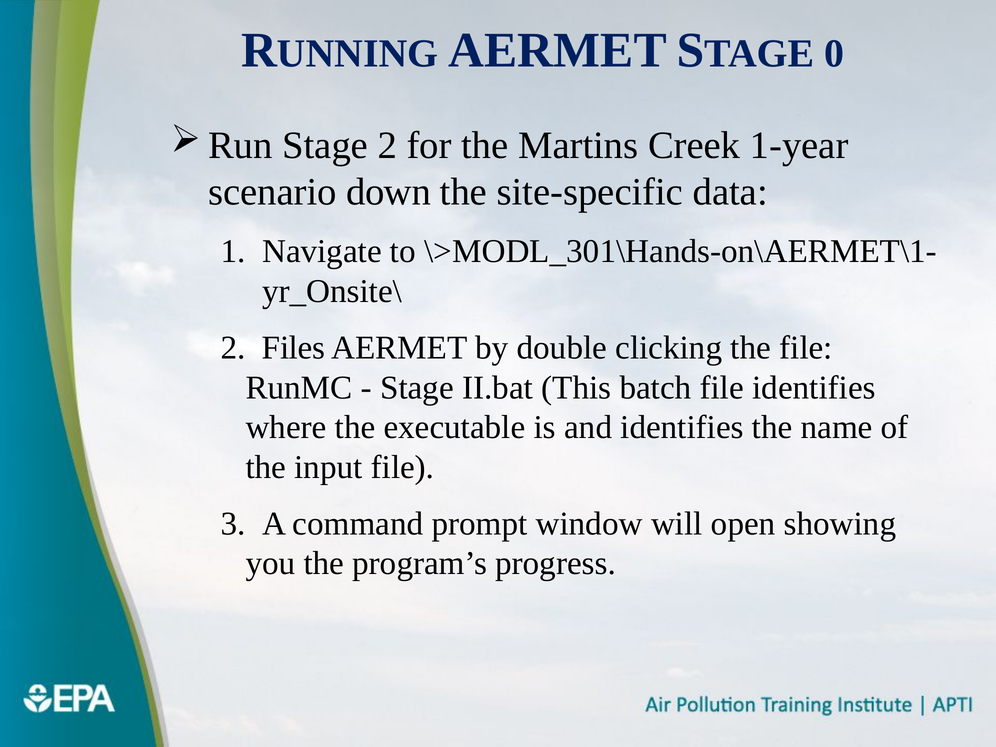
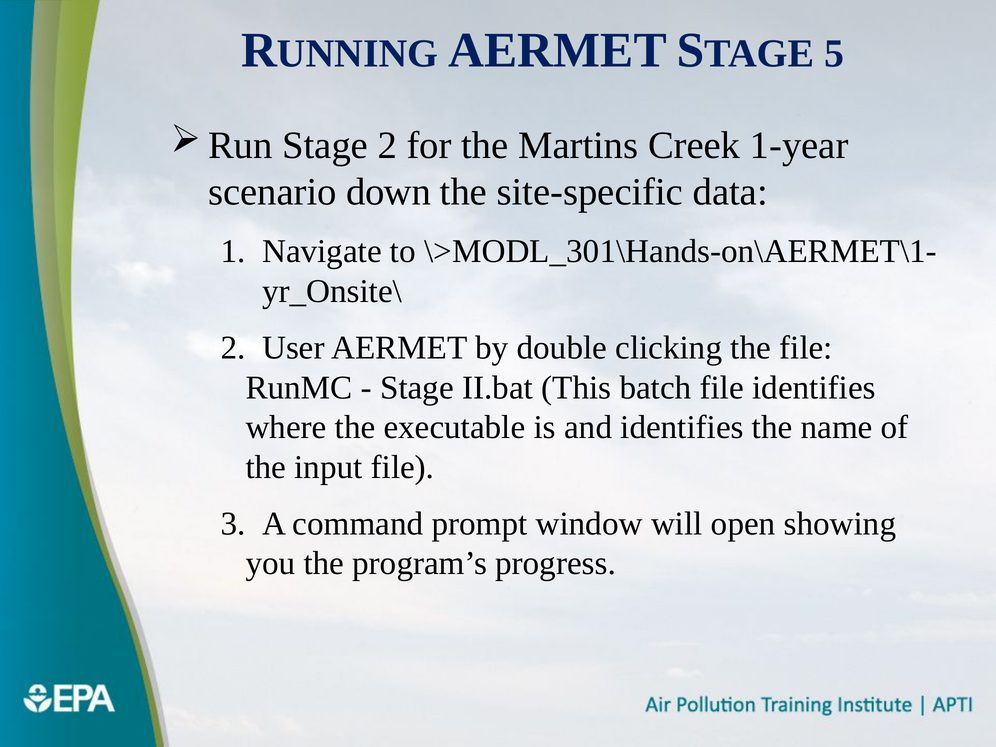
0: 0 -> 5
Files: Files -> User
